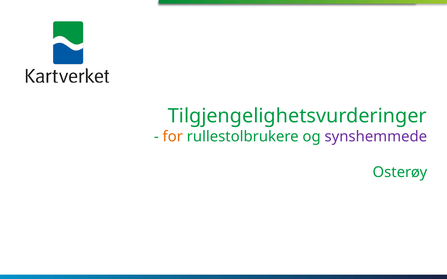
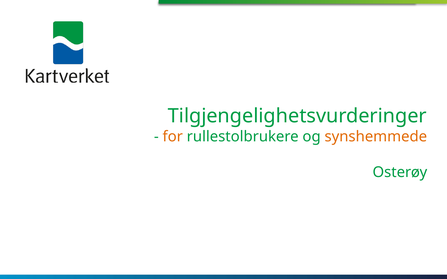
synshemmede colour: purple -> orange
